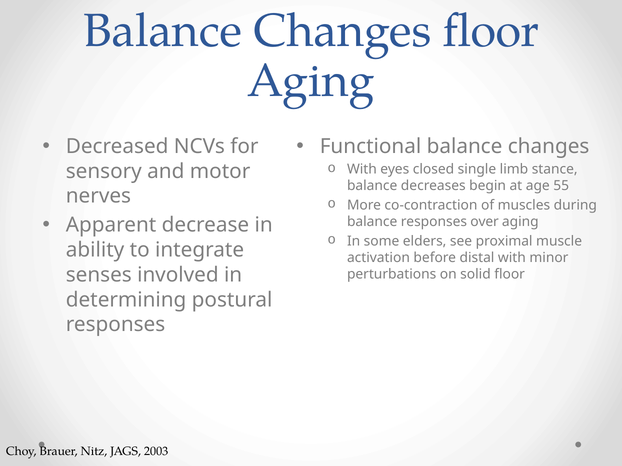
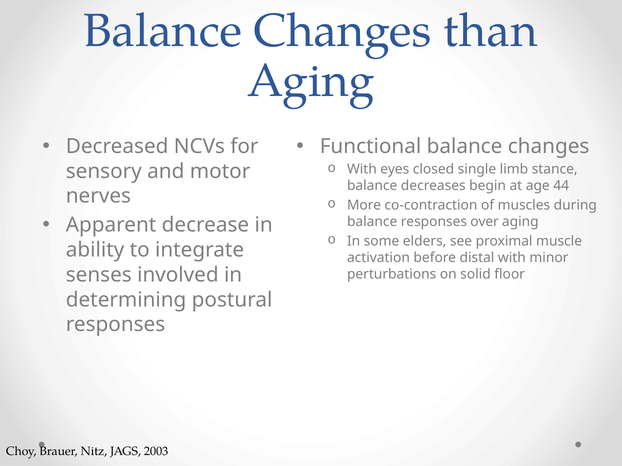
Changes floor: floor -> than
55: 55 -> 44
